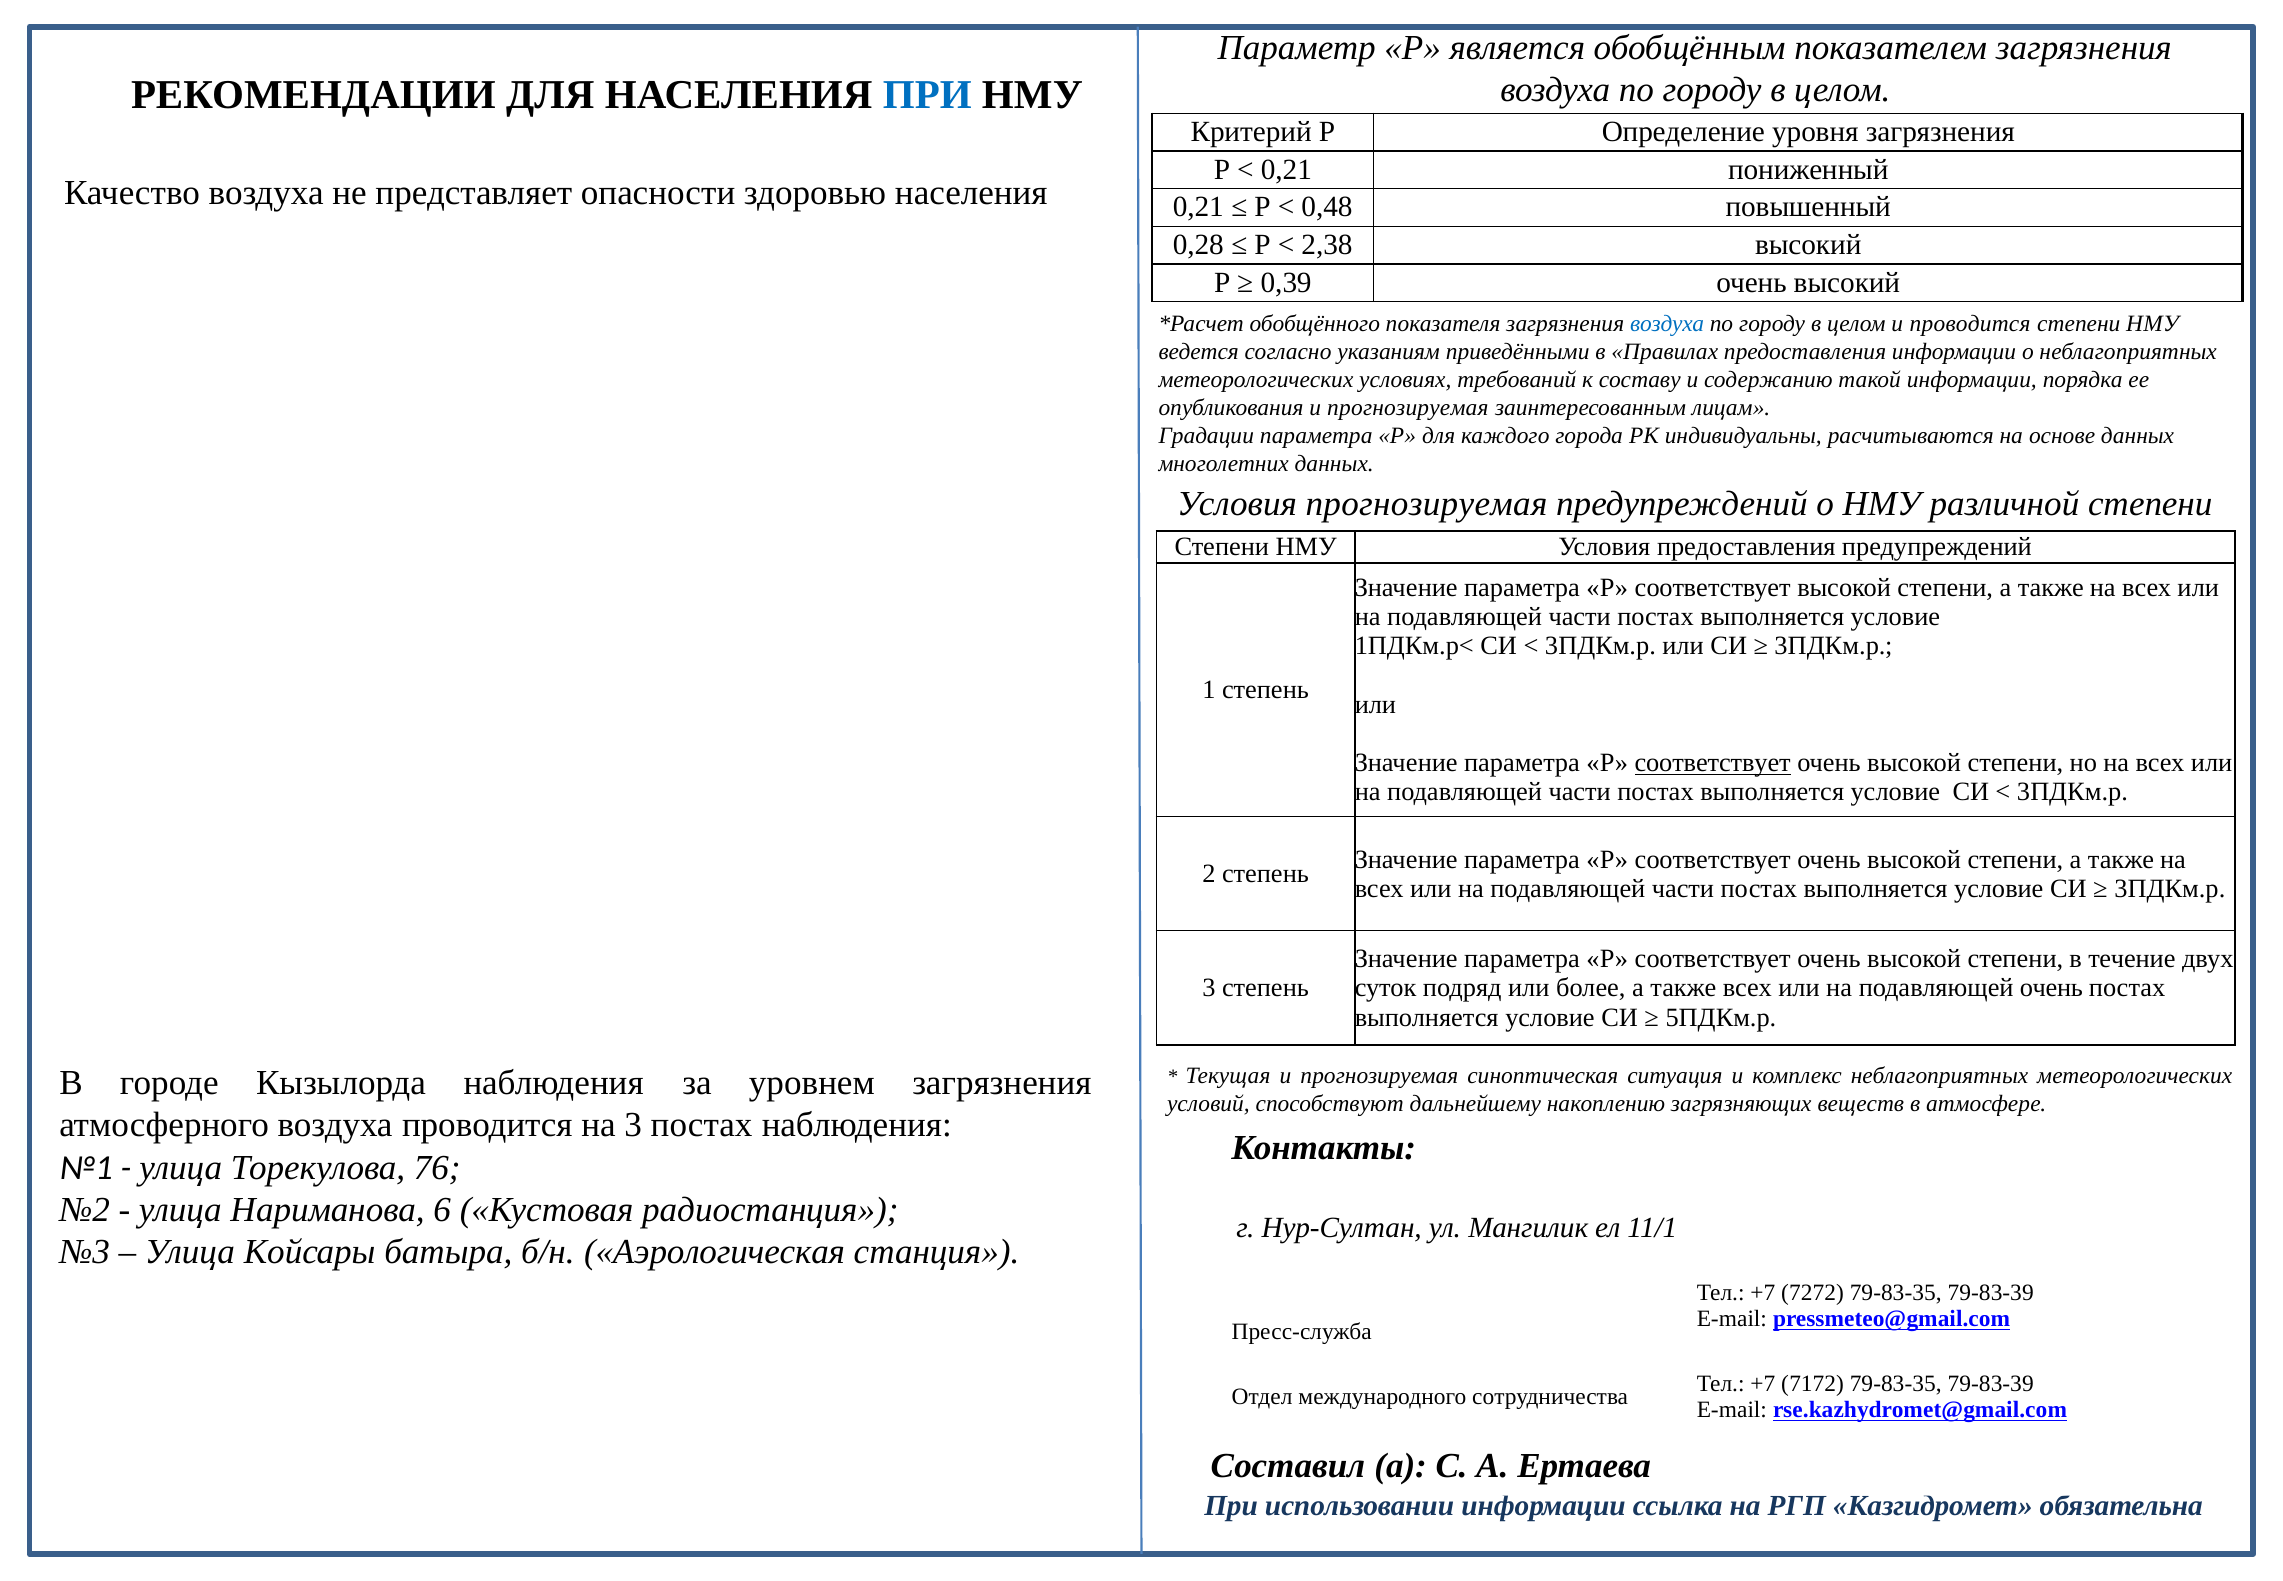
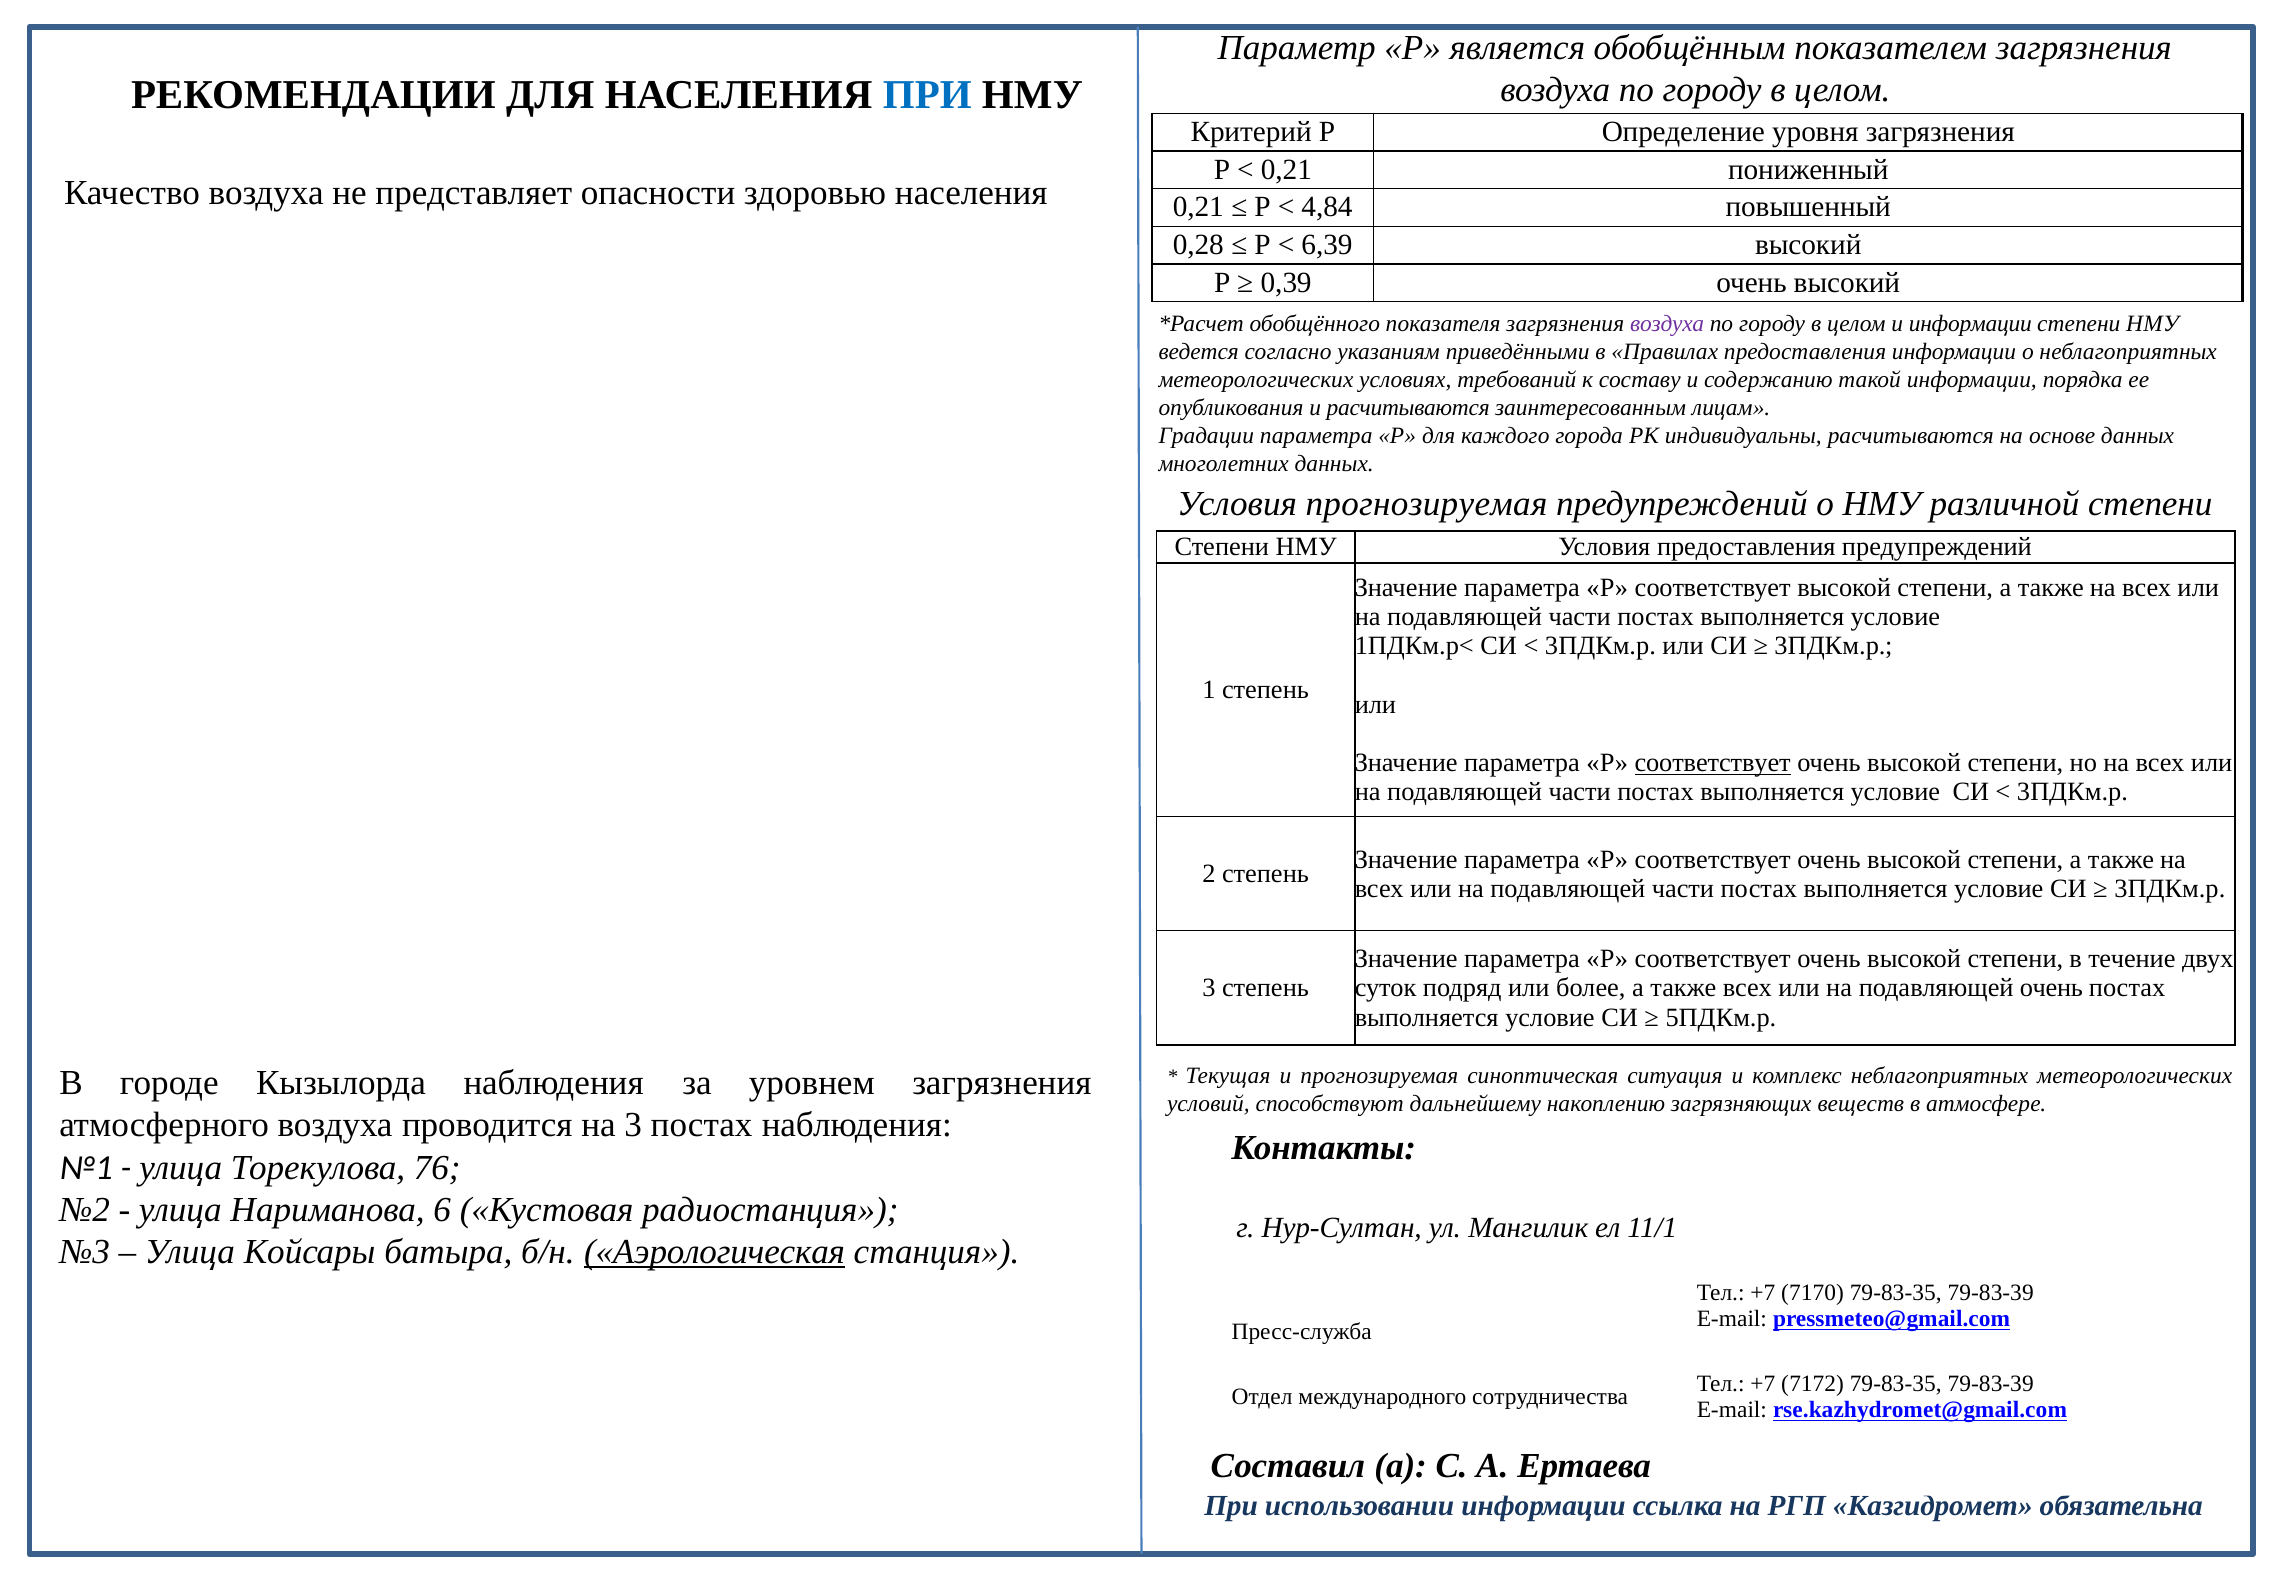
0,48: 0,48 -> 4,84
2,38: 2,38 -> 6,39
воздуха at (1667, 324) colour: blue -> purple
и проводится: проводится -> информации
опубликования и прогнозируемая: прогнозируемая -> расчитываются
Аэрологическая underline: none -> present
7272: 7272 -> 7170
